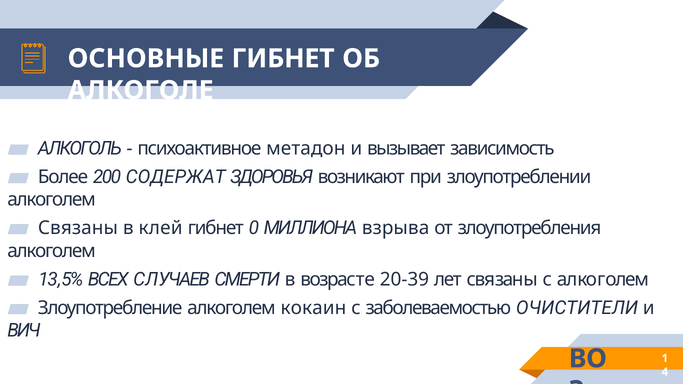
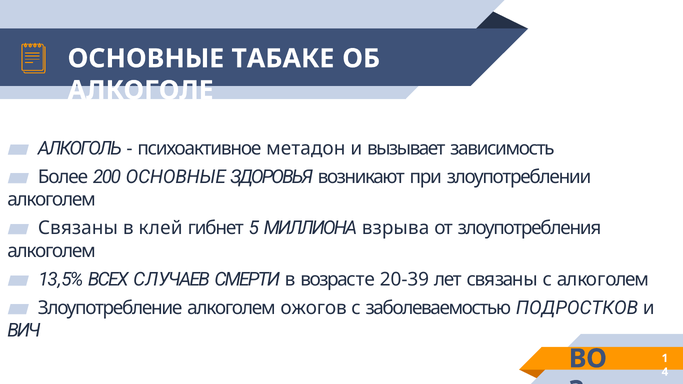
ОСНОВНЫЕ ГИБНЕТ: ГИБНЕТ -> ТАБАКЕ
200 СОДЕРЖАТ: СОДЕРЖАТ -> ОСНОВНЫЕ
0: 0 -> 5
кокаин: кокаин -> ожогов
ОЧИСТИТЕЛИ: ОЧИСТИТЕЛИ -> ПОДРОСТКОВ
